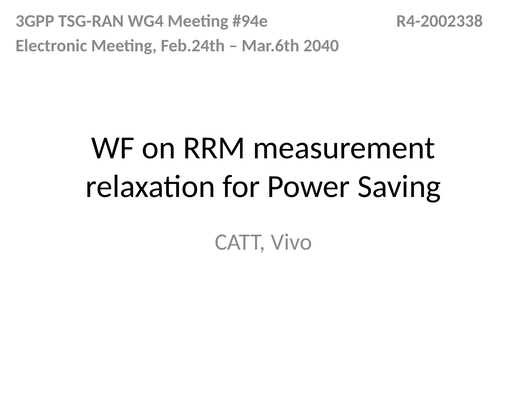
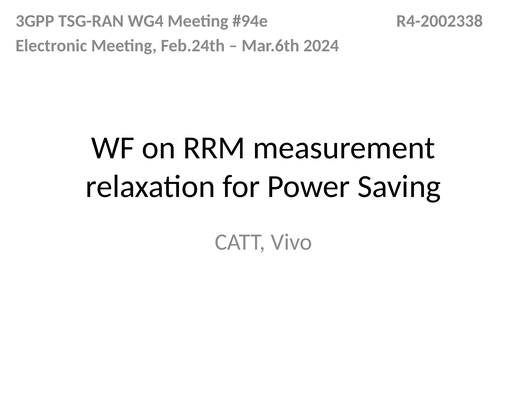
2040: 2040 -> 2024
